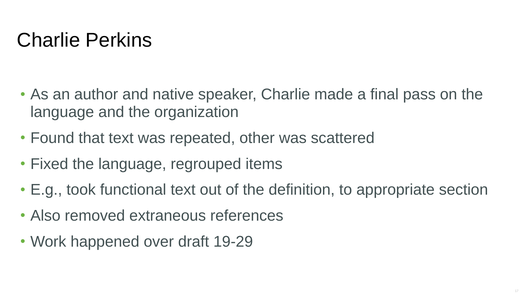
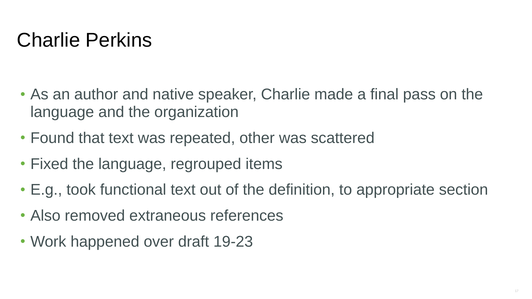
19-29: 19-29 -> 19-23
